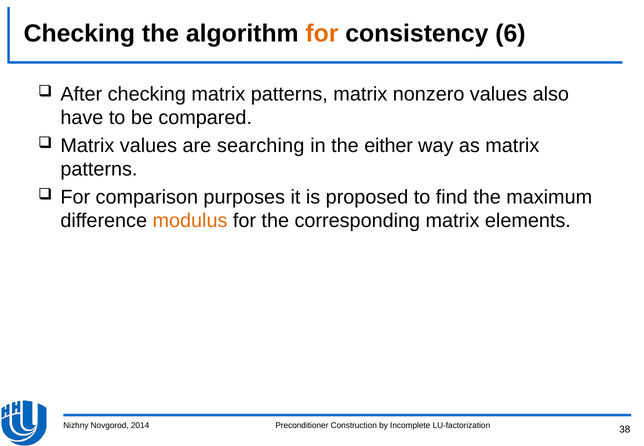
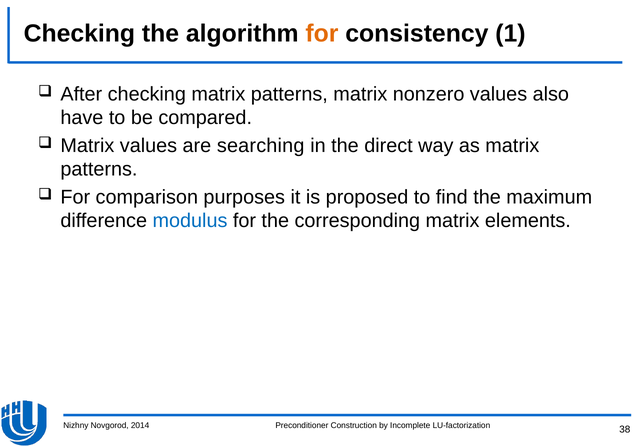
6: 6 -> 1
either: either -> direct
modulus colour: orange -> blue
